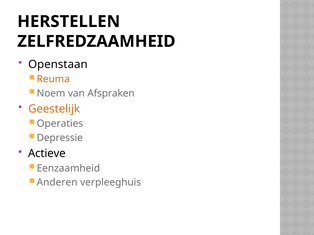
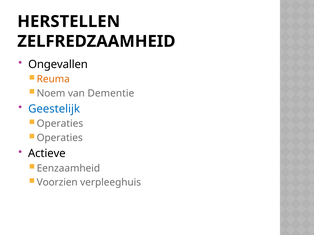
Openstaan: Openstaan -> Ongevallen
Afspraken: Afspraken -> Dementie
Geestelijk colour: orange -> blue
Depressie at (60, 138): Depressie -> Operaties
Anderen: Anderen -> Voorzien
